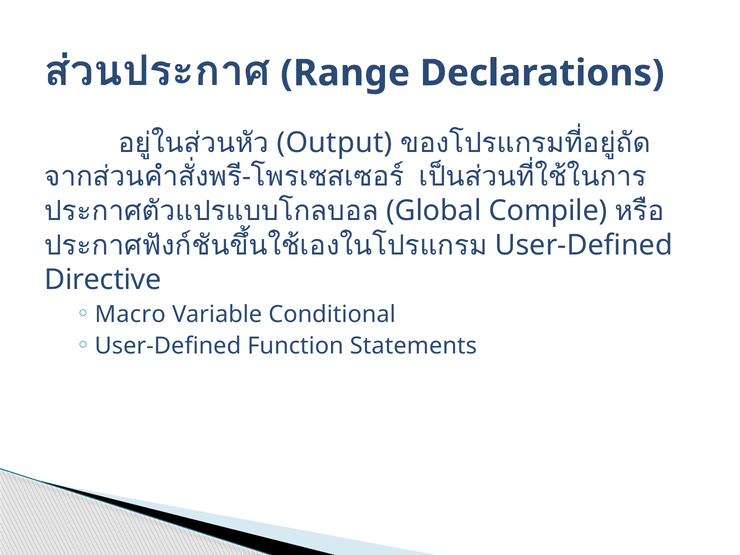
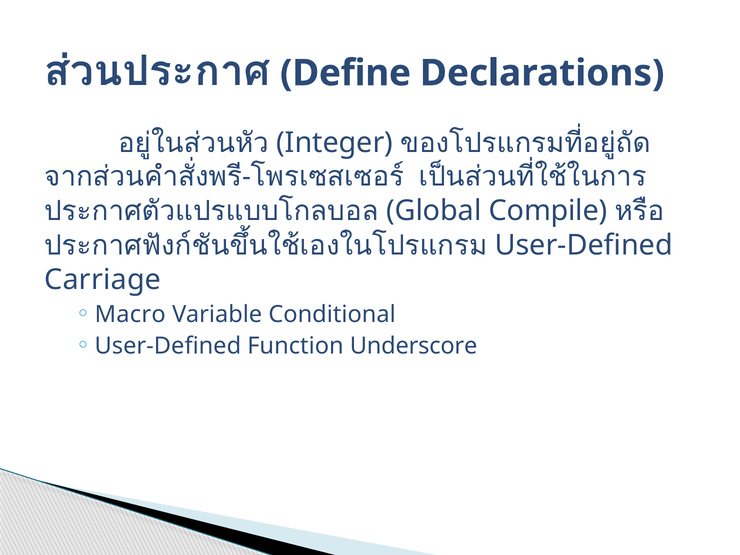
Range: Range -> Define
Output: Output -> Integer
Directive: Directive -> Carriage
Statements: Statements -> Underscore
